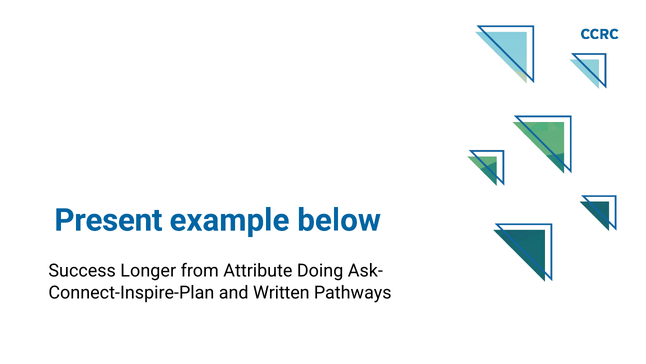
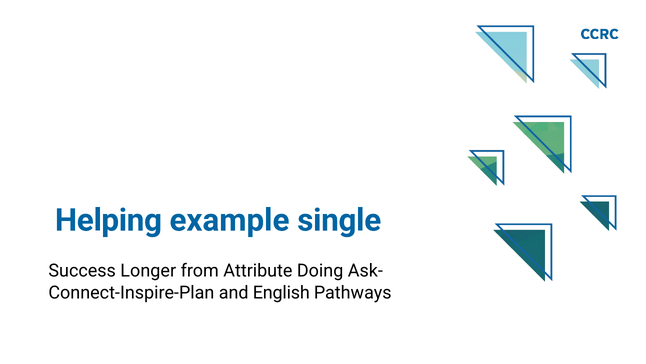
Present: Present -> Helping
below: below -> single
Written: Written -> English
